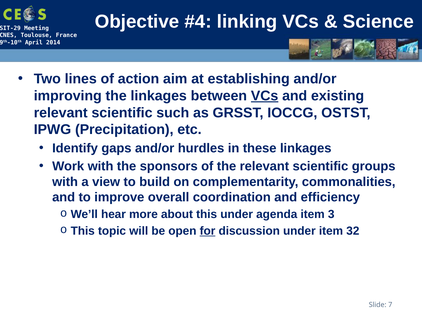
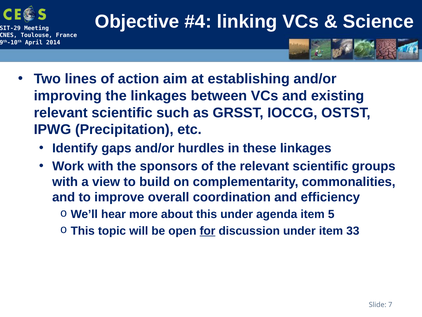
VCs at (265, 96) underline: present -> none
3: 3 -> 5
32: 32 -> 33
